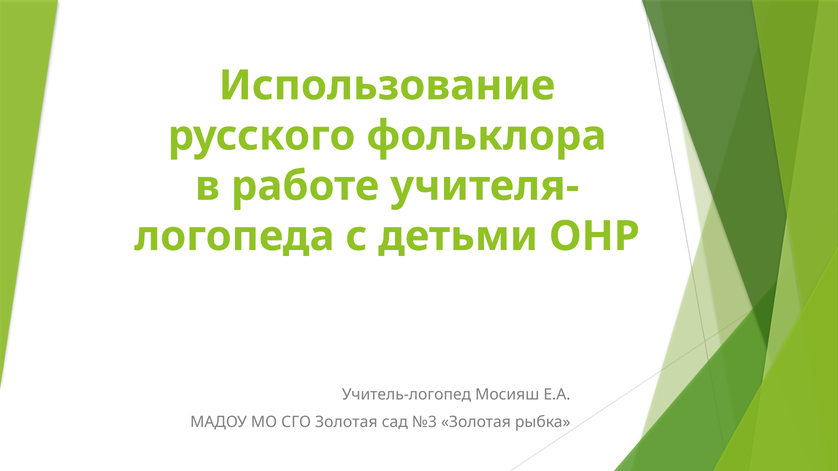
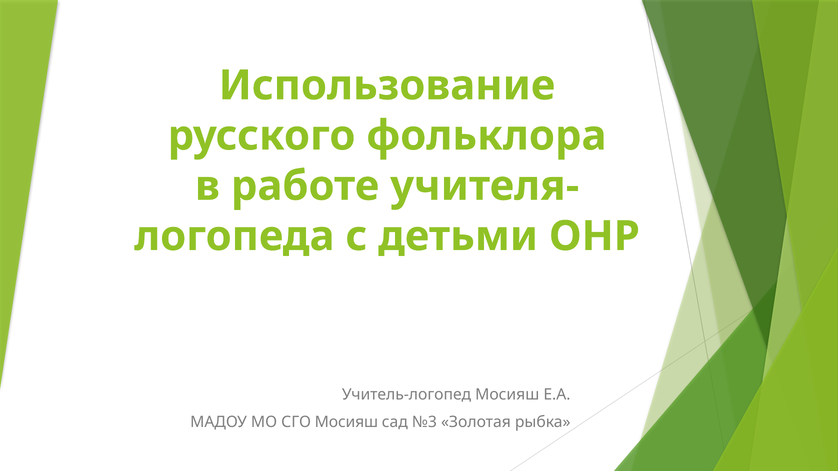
СГО Золотая: Золотая -> Мосияш
